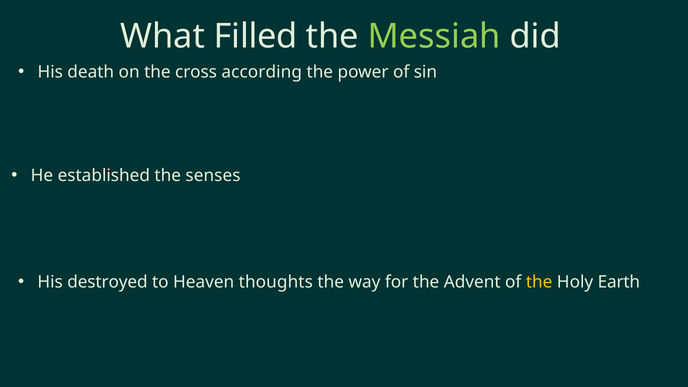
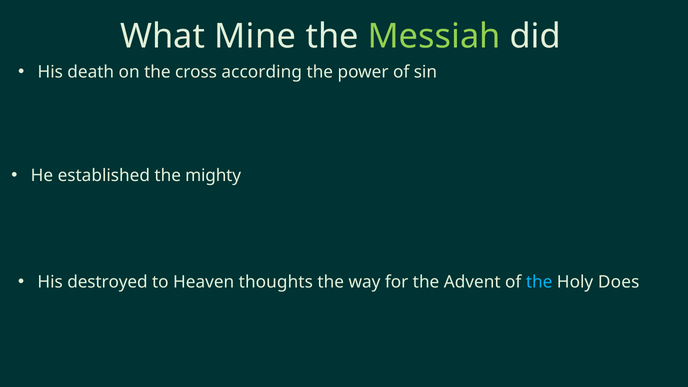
Filled: Filled -> Mine
senses: senses -> mighty
the at (539, 282) colour: yellow -> light blue
Earth: Earth -> Does
